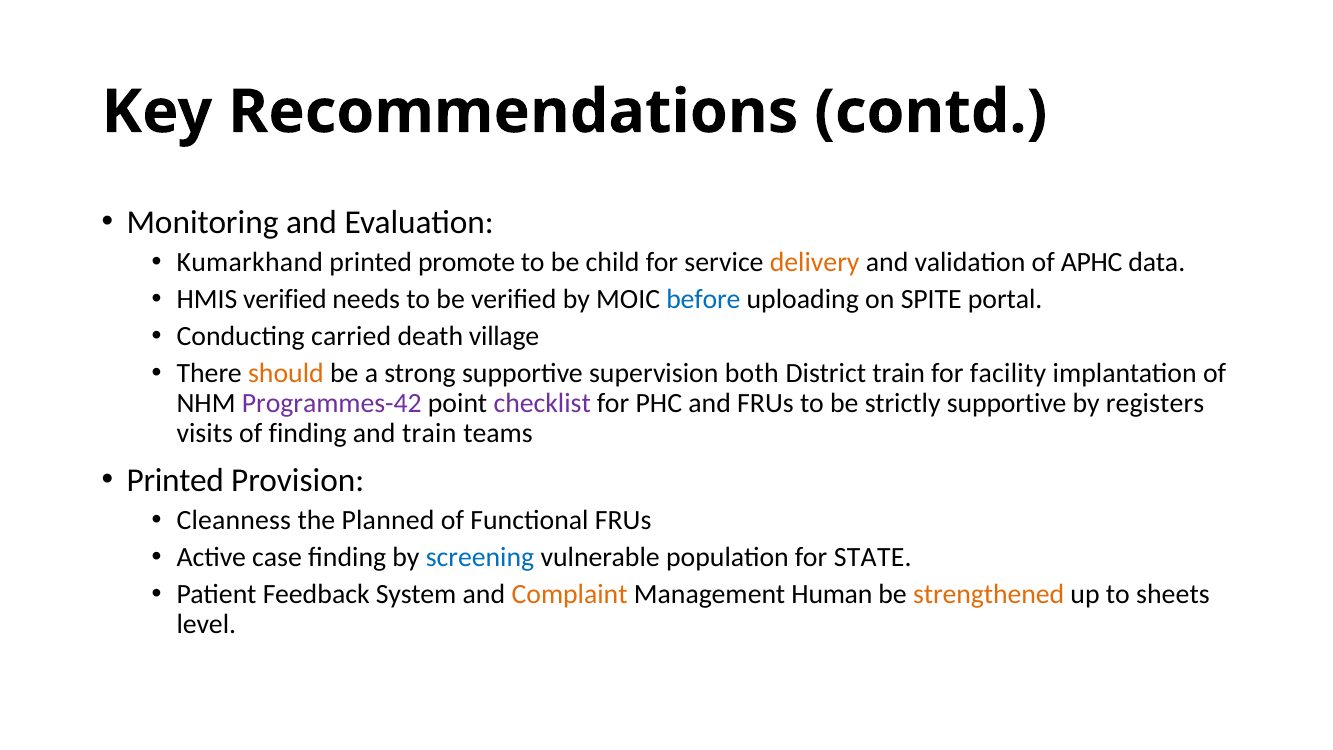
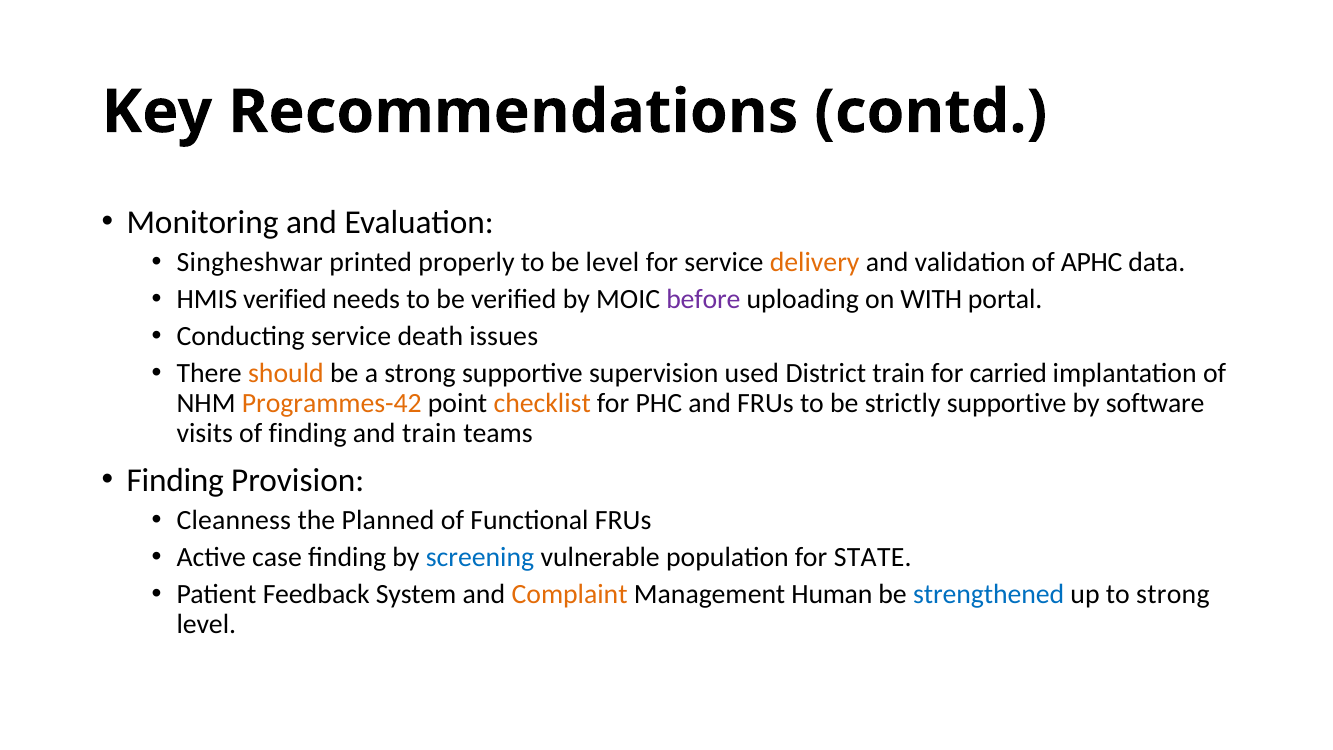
Kumarkhand: Kumarkhand -> Singheshwar
promote: promote -> properly
be child: child -> level
before colour: blue -> purple
SPITE: SPITE -> WITH
Conducting carried: carried -> service
village: village -> issues
both: both -> used
facility: facility -> carried
Programmes-42 colour: purple -> orange
checklist colour: purple -> orange
registers: registers -> software
Printed at (175, 480): Printed -> Finding
strengthened colour: orange -> blue
to sheets: sheets -> strong
